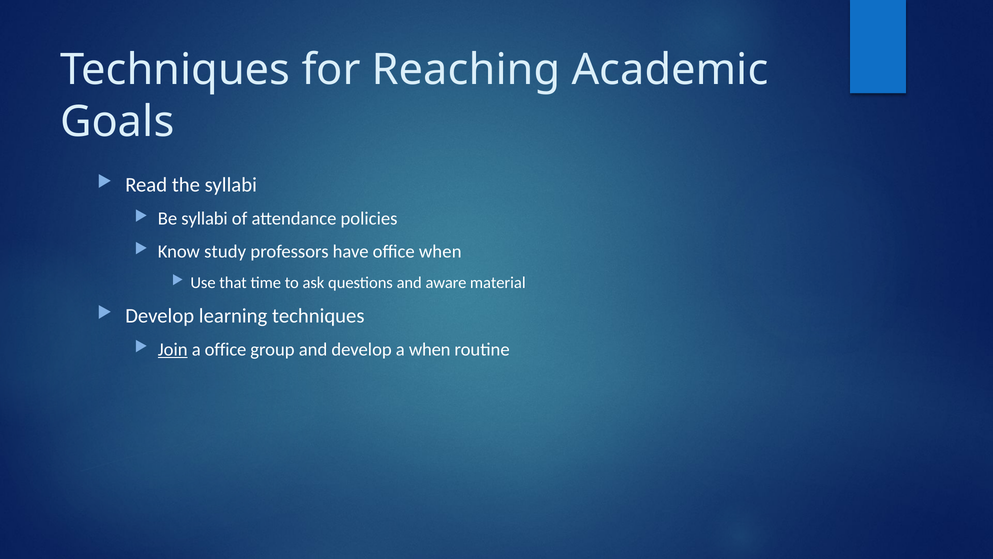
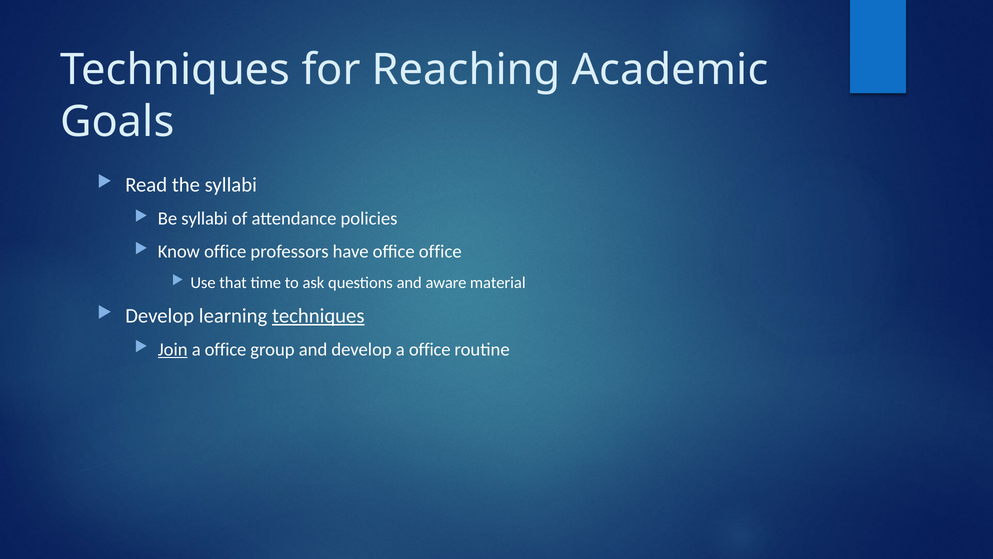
Know study: study -> office
office when: when -> office
techniques at (318, 316) underline: none -> present
develop a when: when -> office
